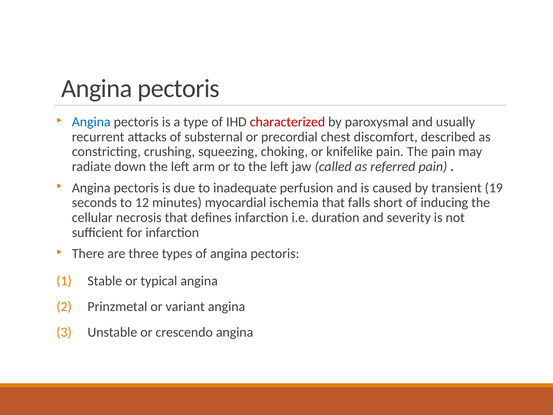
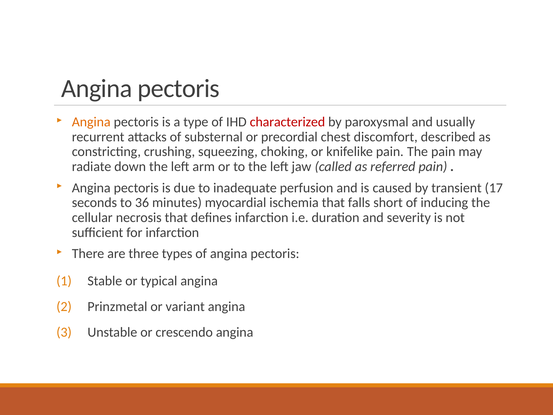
Angina at (91, 122) colour: blue -> orange
19: 19 -> 17
12: 12 -> 36
